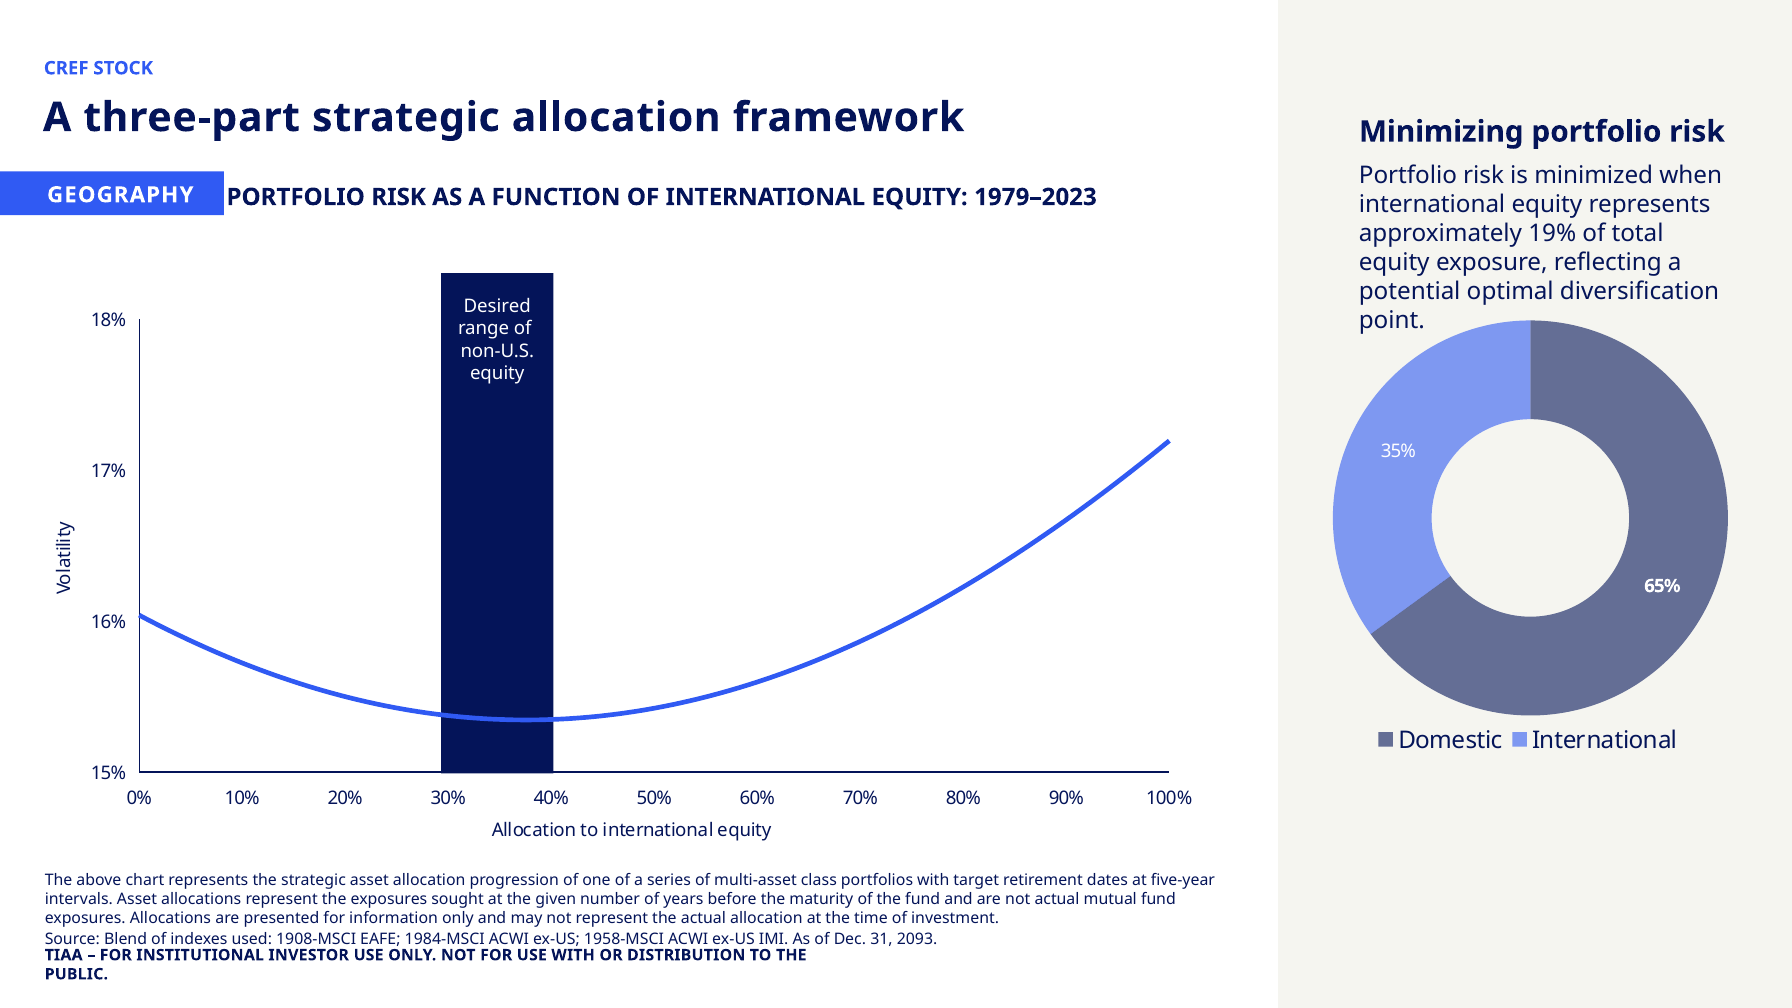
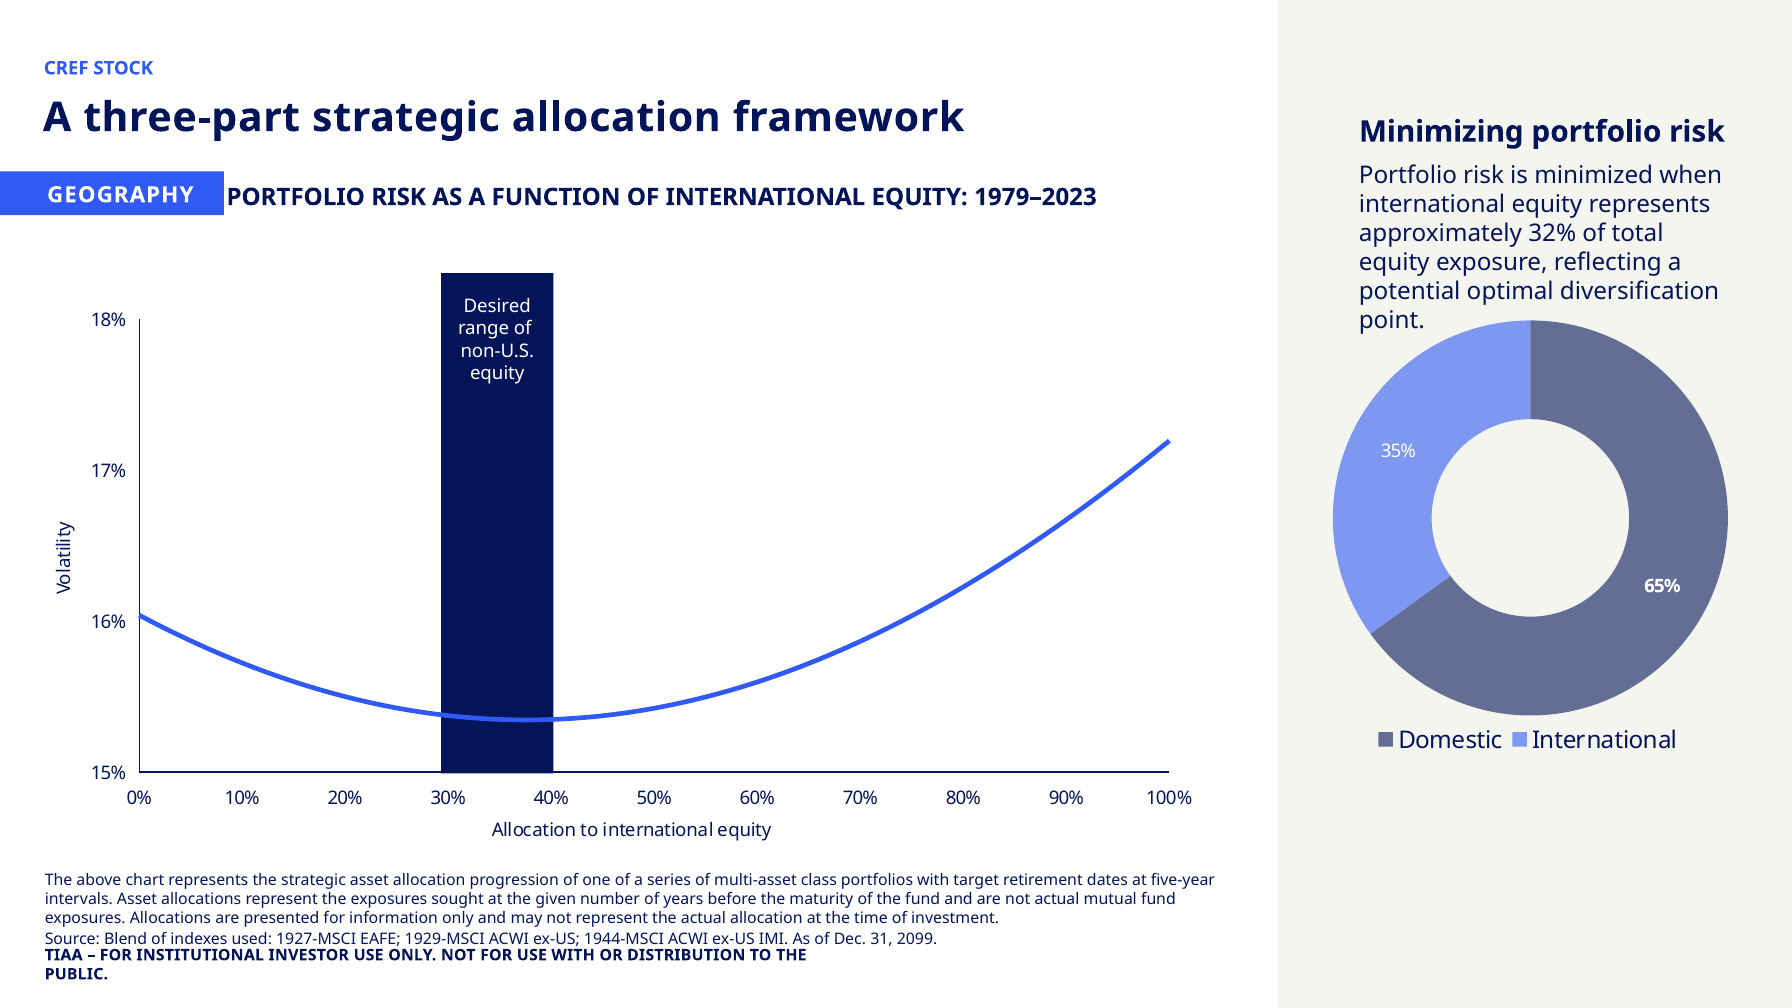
19%: 19% -> 32%
1908-MSCI: 1908-MSCI -> 1927-MSCI
1984-MSCI: 1984-MSCI -> 1929-MSCI
1958-MSCI: 1958-MSCI -> 1944-MSCI
2093: 2093 -> 2099
